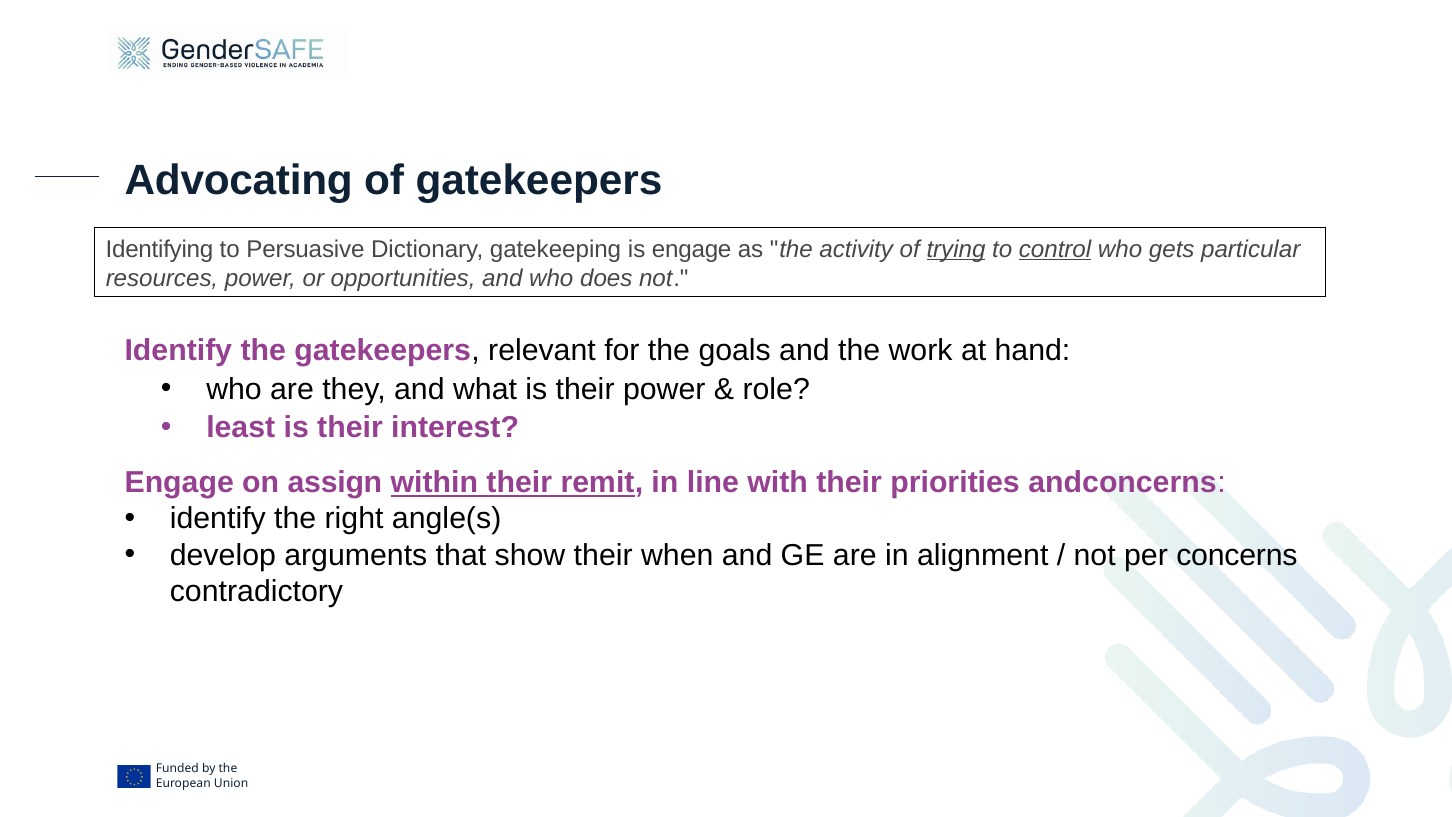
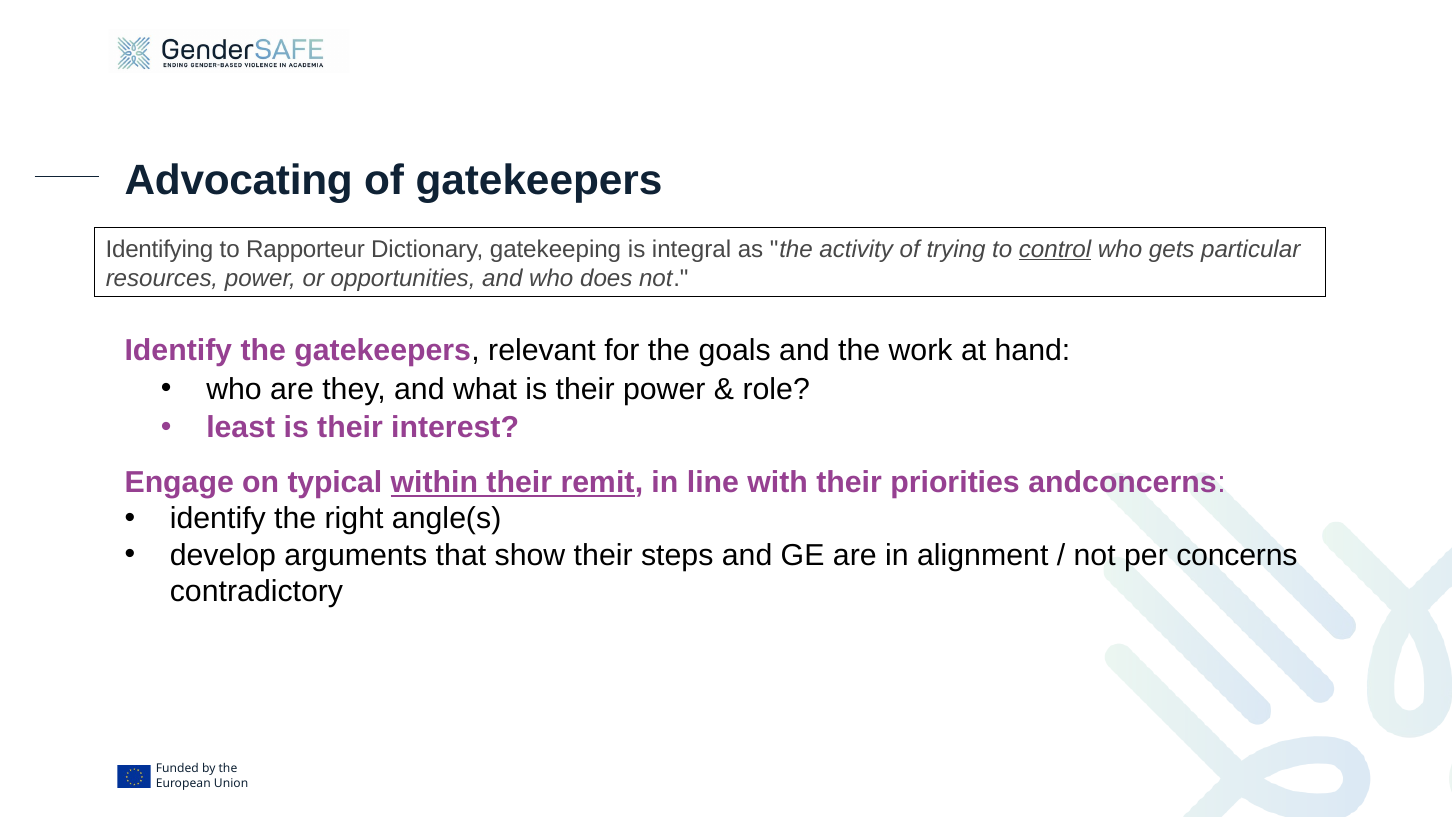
Persuasive: Persuasive -> Rapporteur
is engage: engage -> integral
trying underline: present -> none
assign: assign -> typical
when: when -> steps
